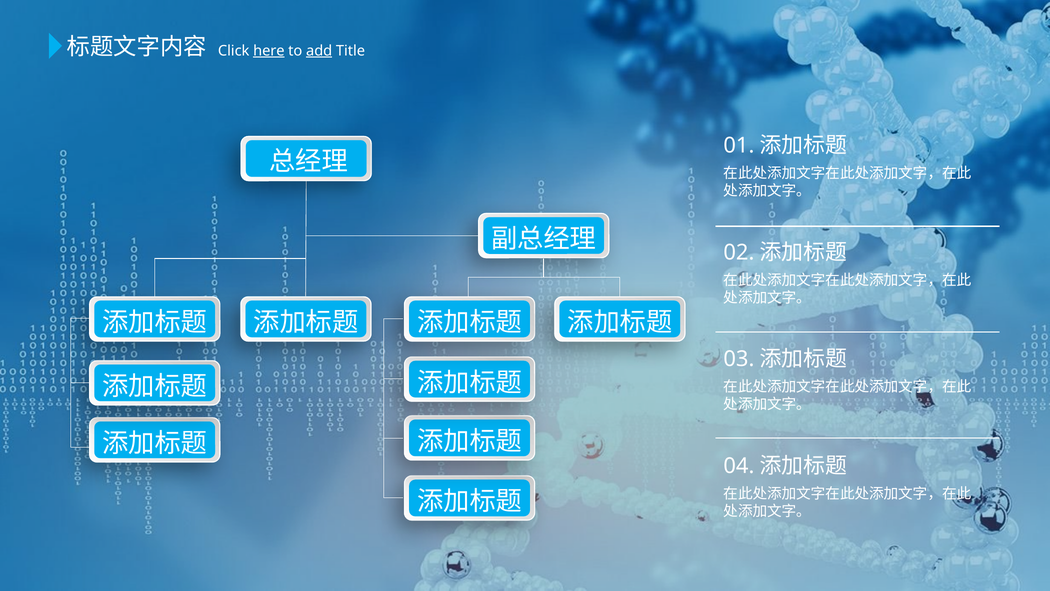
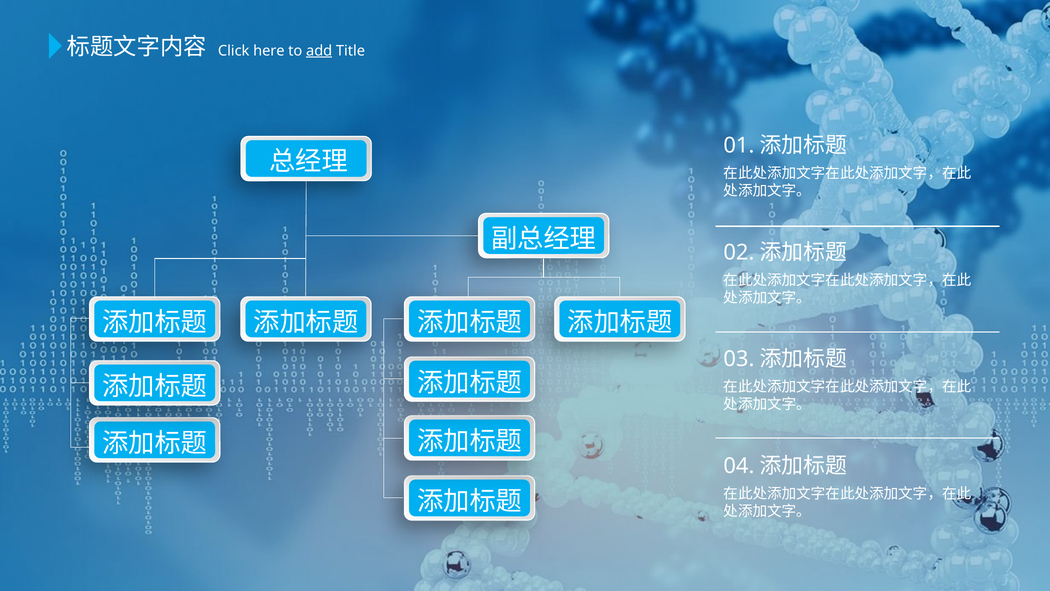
here underline: present -> none
